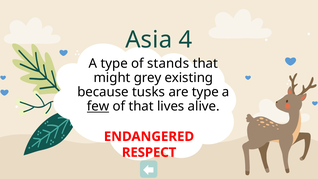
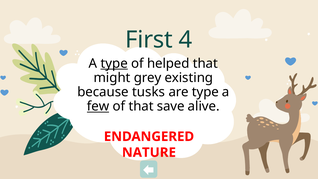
Asia: Asia -> First
type at (114, 63) underline: none -> present
stands: stands -> helped
lives: lives -> save
RESPECT: RESPECT -> NATURE
